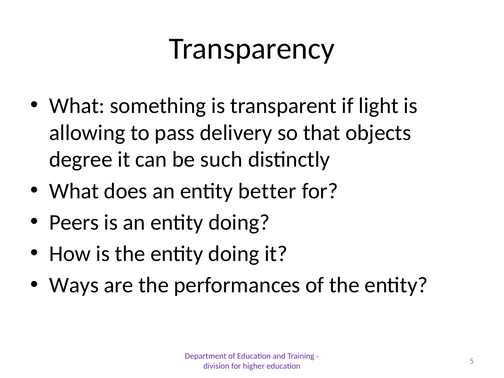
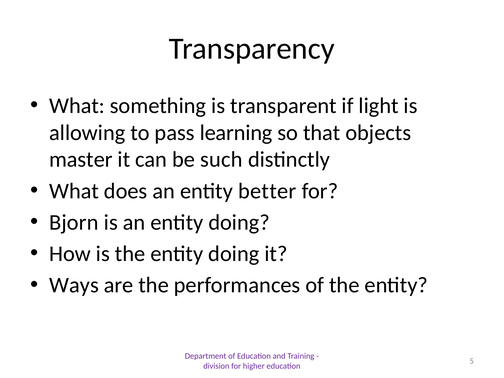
delivery: delivery -> learning
degree: degree -> master
Peers: Peers -> Bjorn
